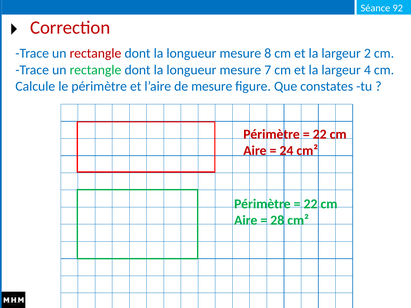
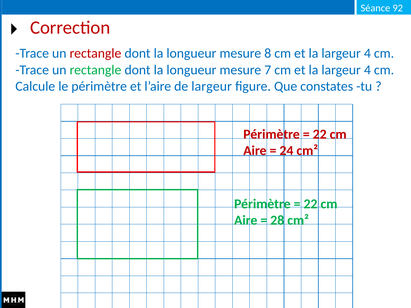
2 at (367, 54): 2 -> 4
de mesure: mesure -> largeur
